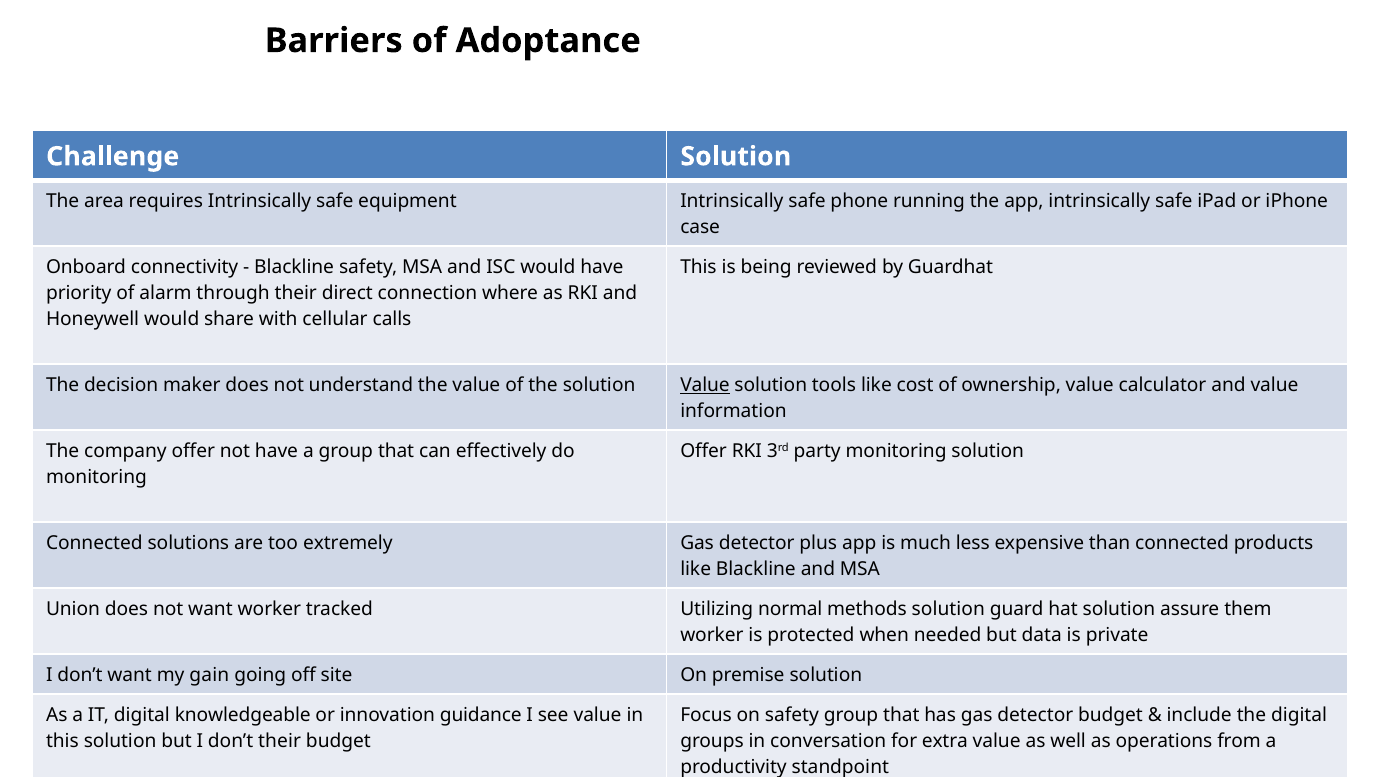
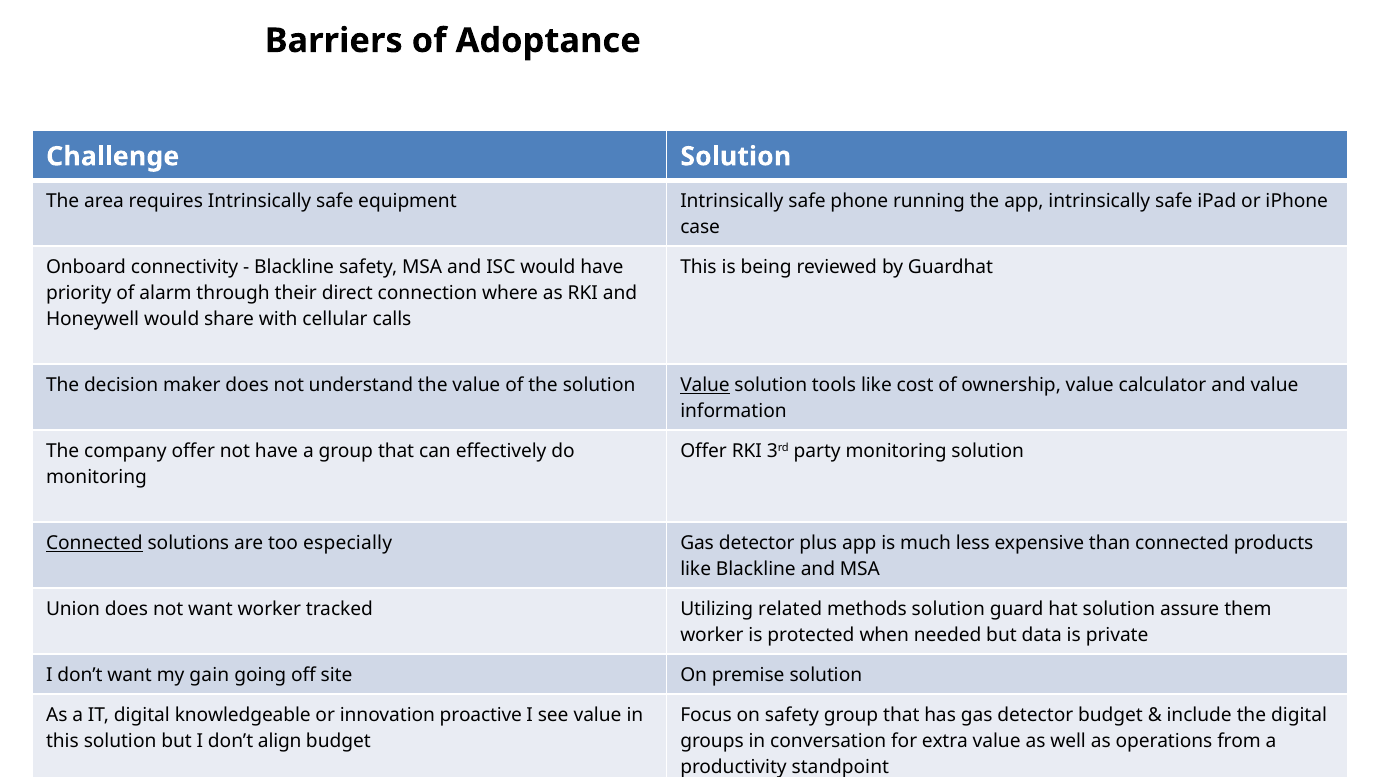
Connected at (94, 543) underline: none -> present
extremely: extremely -> especially
normal: normal -> related
guidance: guidance -> proactive
don’t their: their -> align
